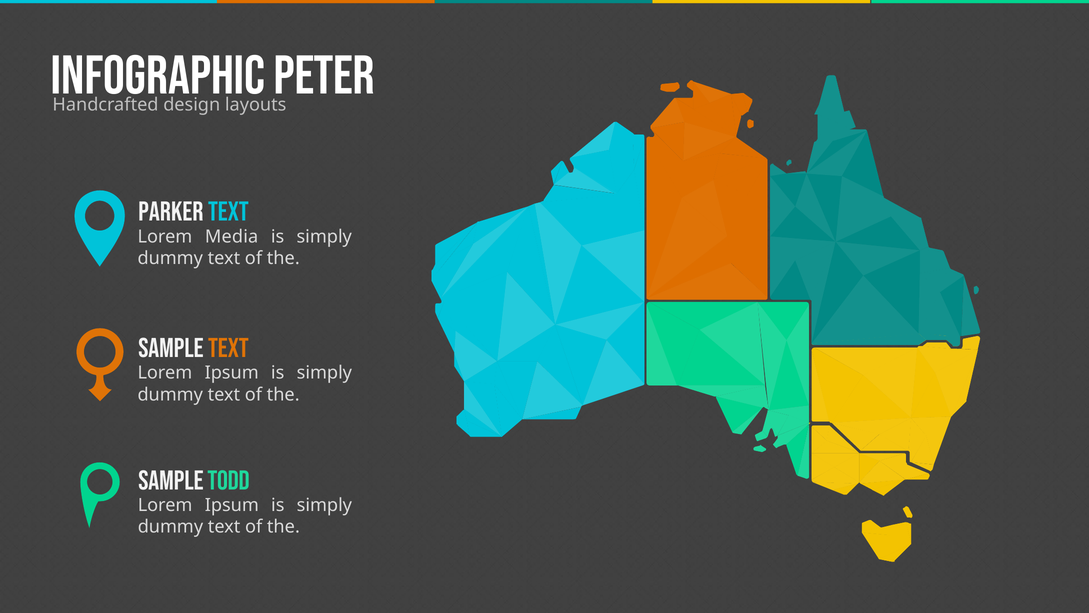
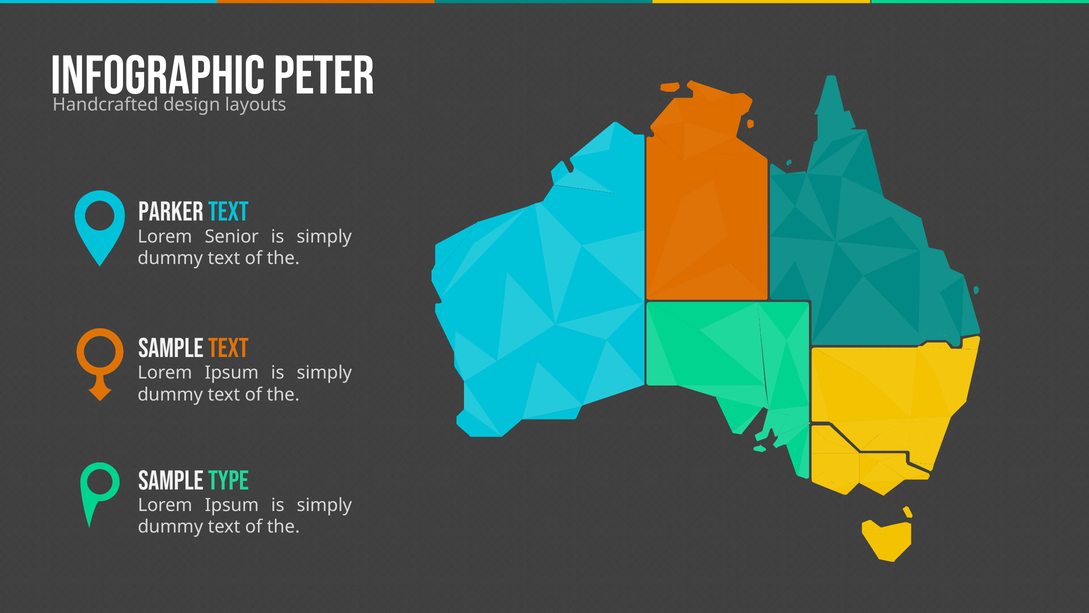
Media: Media -> Senior
TODD: TODD -> TYPE
